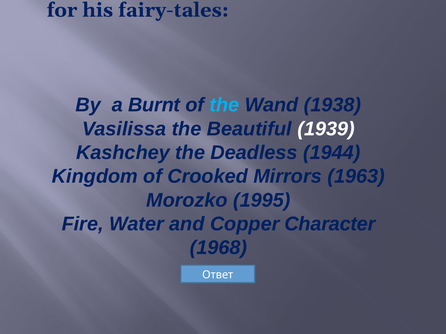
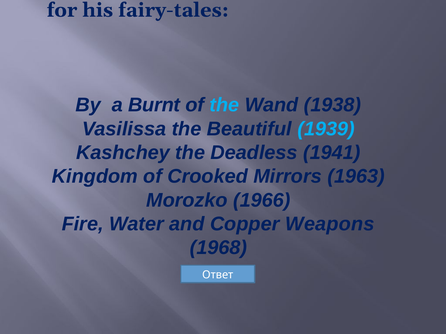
1939 colour: white -> light blue
1944: 1944 -> 1941
1995: 1995 -> 1966
Character: Character -> Weapons
